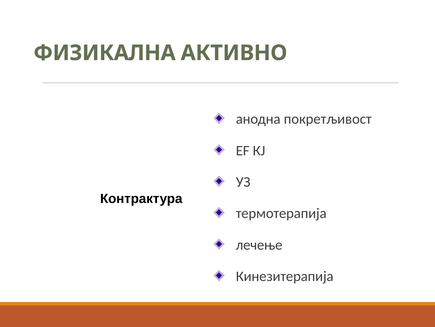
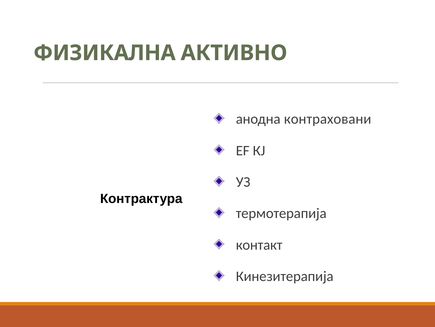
покретљивост: покретљивост -> контраховани
лечење: лечење -> контакт
